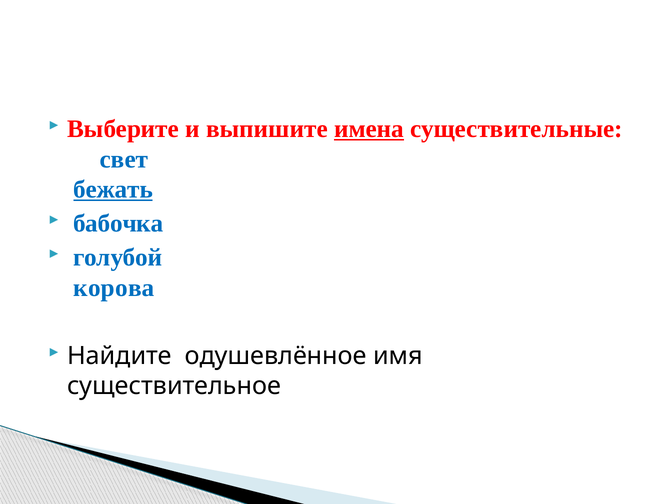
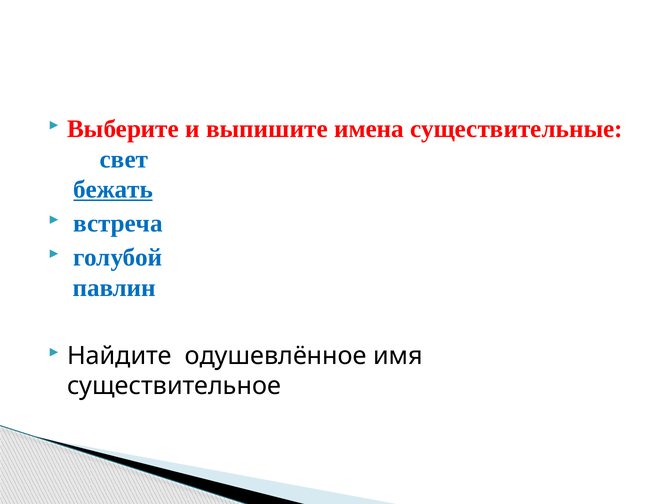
имена underline: present -> none
бабочка: бабочка -> встреча
корова: корова -> павлин
